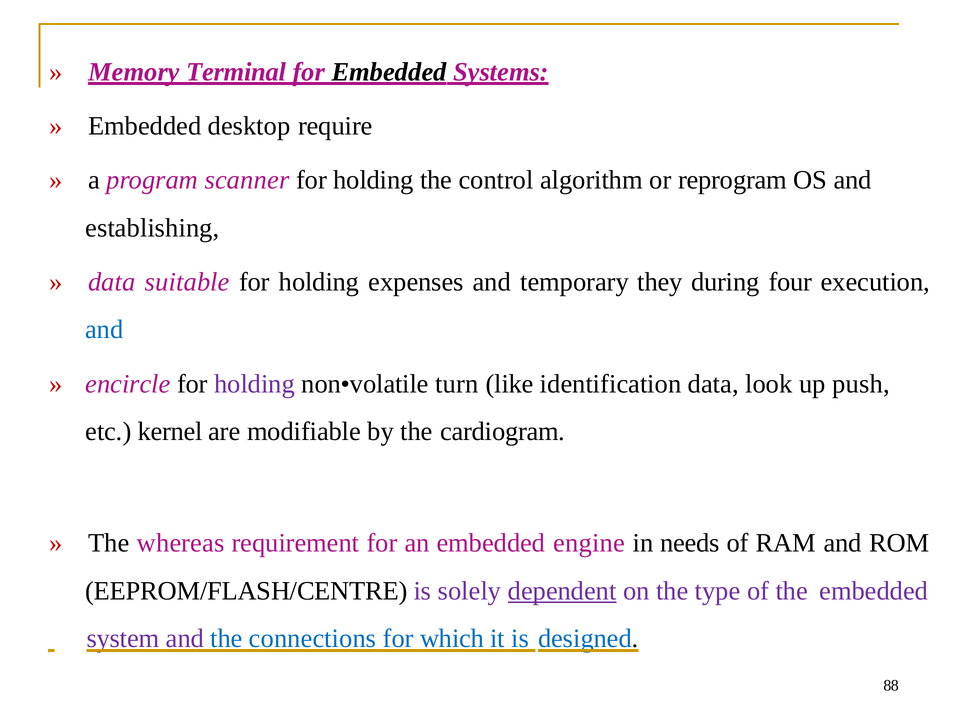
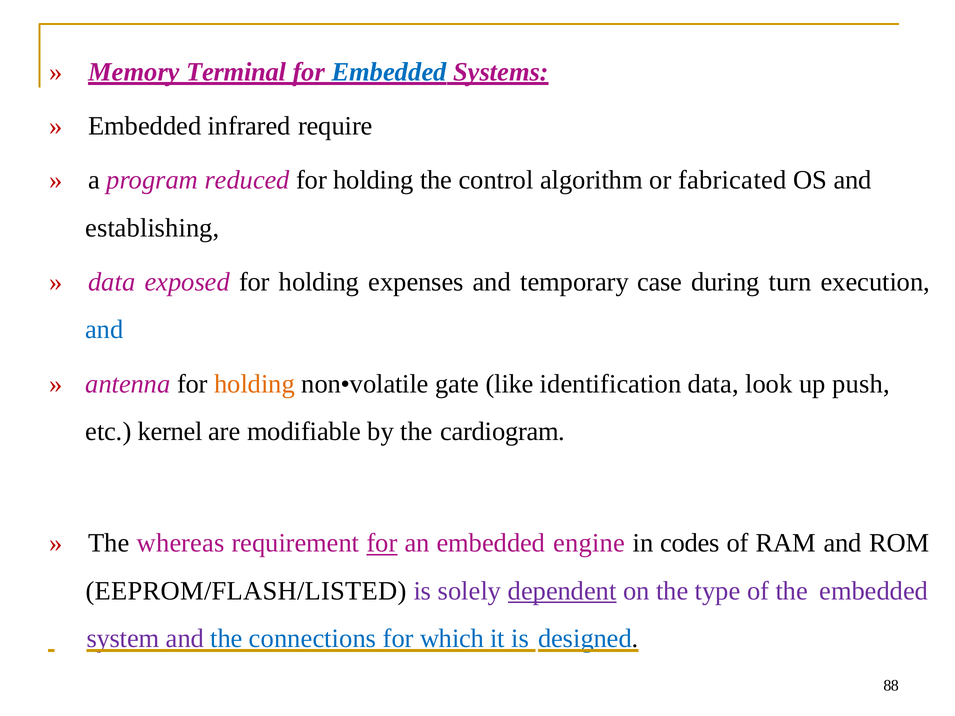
Embedded at (389, 72) colour: black -> blue
desktop: desktop -> infrared
scanner: scanner -> reduced
reprogram: reprogram -> fabricated
suitable: suitable -> exposed
they: they -> case
four: four -> turn
encircle: encircle -> antenna
holding at (254, 384) colour: purple -> orange
turn: turn -> gate
for at (382, 543) underline: none -> present
needs: needs -> codes
EEPROM/FLASH/CENTRE: EEPROM/FLASH/CENTRE -> EEPROM/FLASH/LISTED
